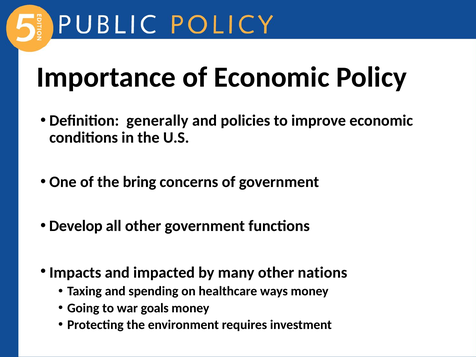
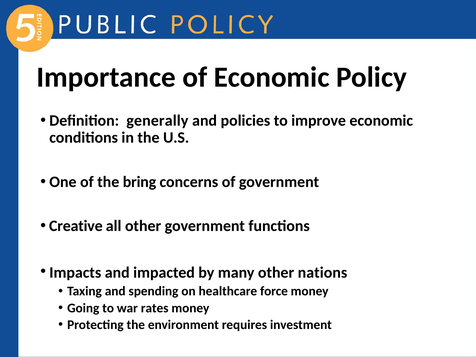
Develop: Develop -> Creative
ways: ways -> force
goals: goals -> rates
